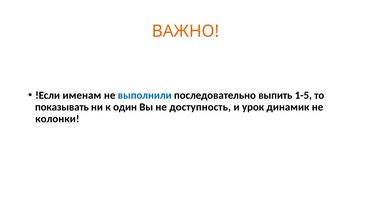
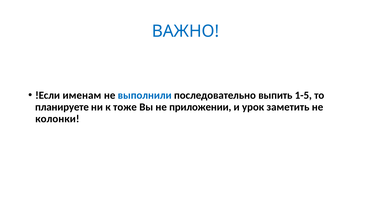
ВАЖНО colour: orange -> blue
показывать: показывать -> планируете
один: один -> тоже
доступность: доступность -> приложении
динамик: динамик -> заметить
